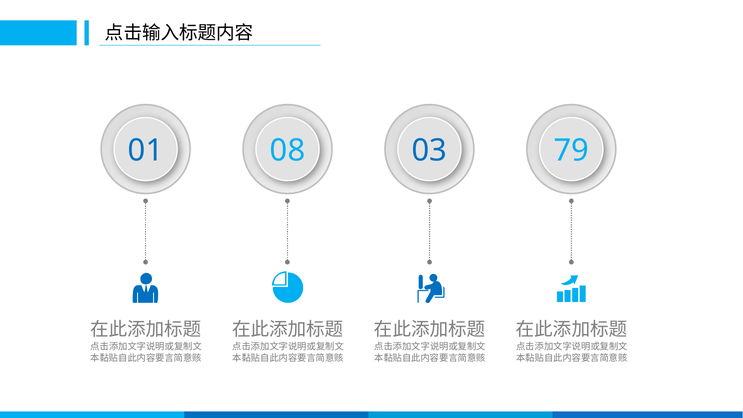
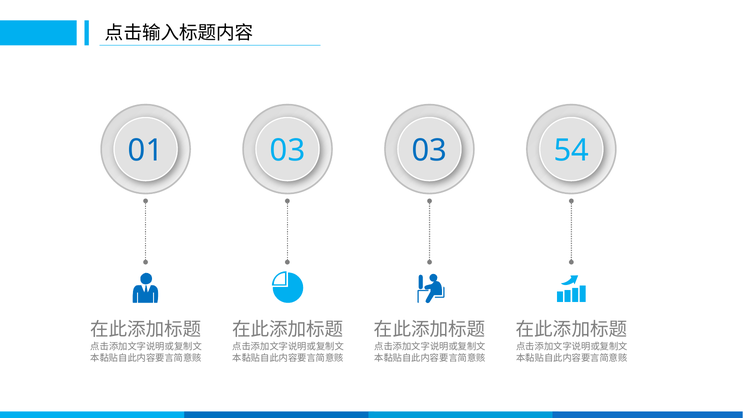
01 08: 08 -> 03
79: 79 -> 54
